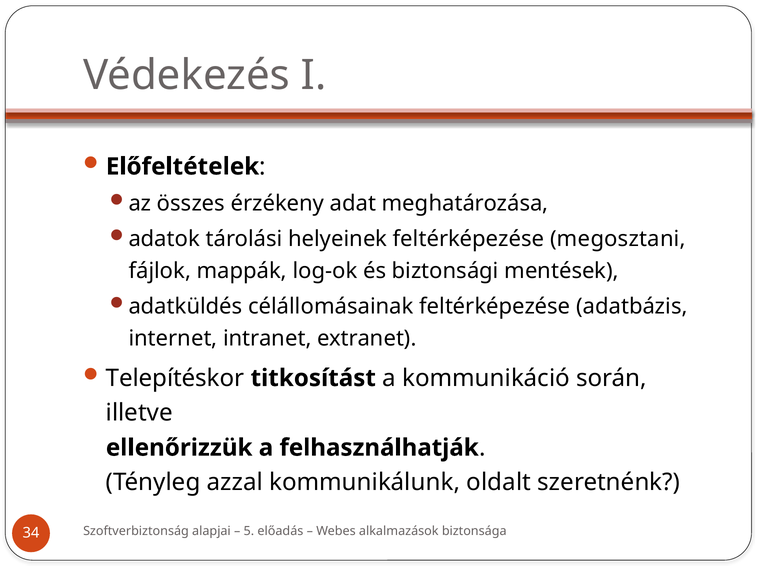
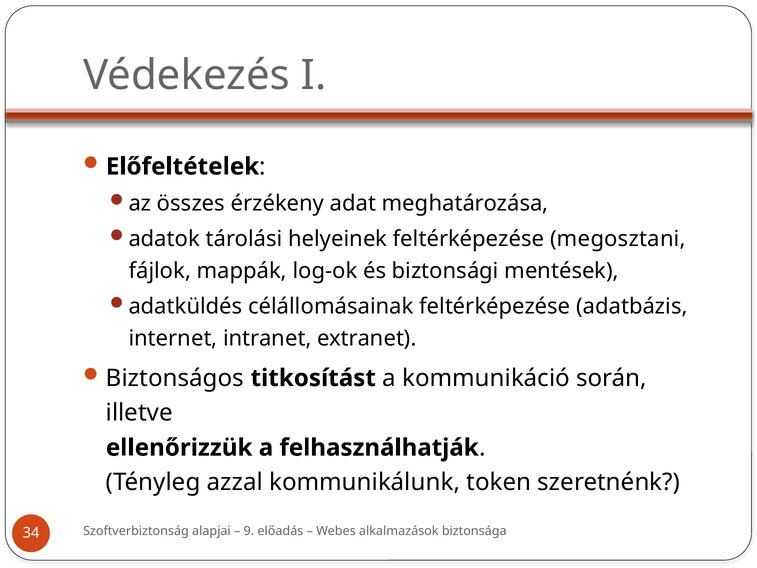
Telepítéskor: Telepítéskor -> Biztonságos
oldalt: oldalt -> token
5: 5 -> 9
